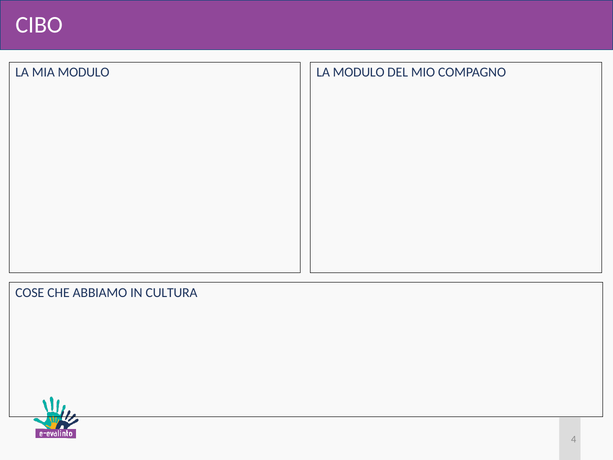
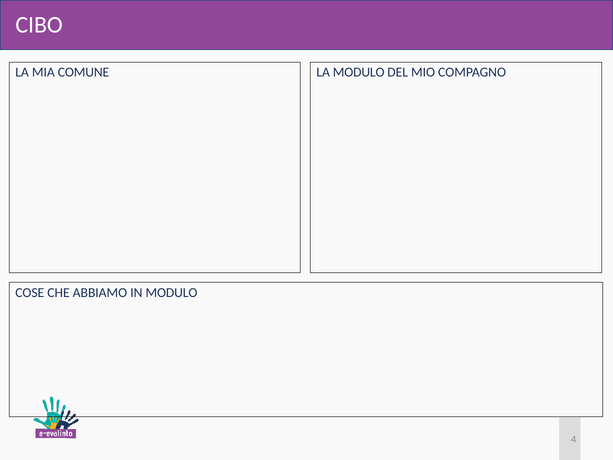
MIA MODULO: MODULO -> COMUNE
IN CULTURA: CULTURA -> MODULO
